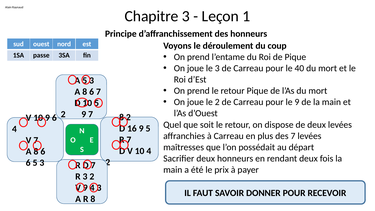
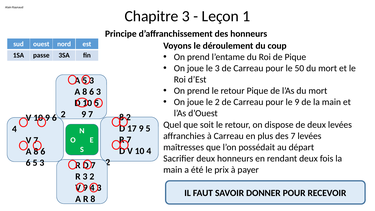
40: 40 -> 50
6 7: 7 -> 3
16: 16 -> 17
